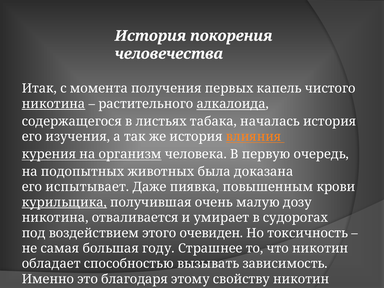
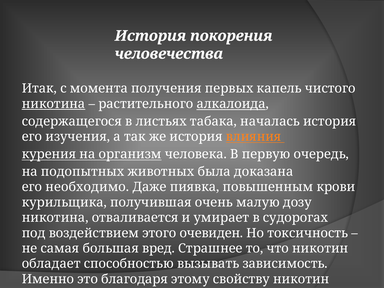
испытывает: испытывает -> необходимо
курильщика underline: present -> none
году: году -> вред
